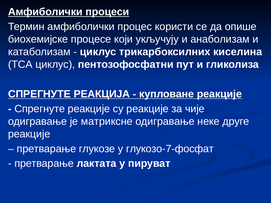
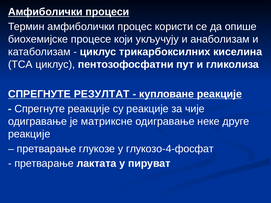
РЕАКЦИЈА: РЕАКЦИЈА -> РЕЗУЛТАТ
глукозо-7-фосфат: глукозо-7-фосфат -> глукозо-4-фосфат
